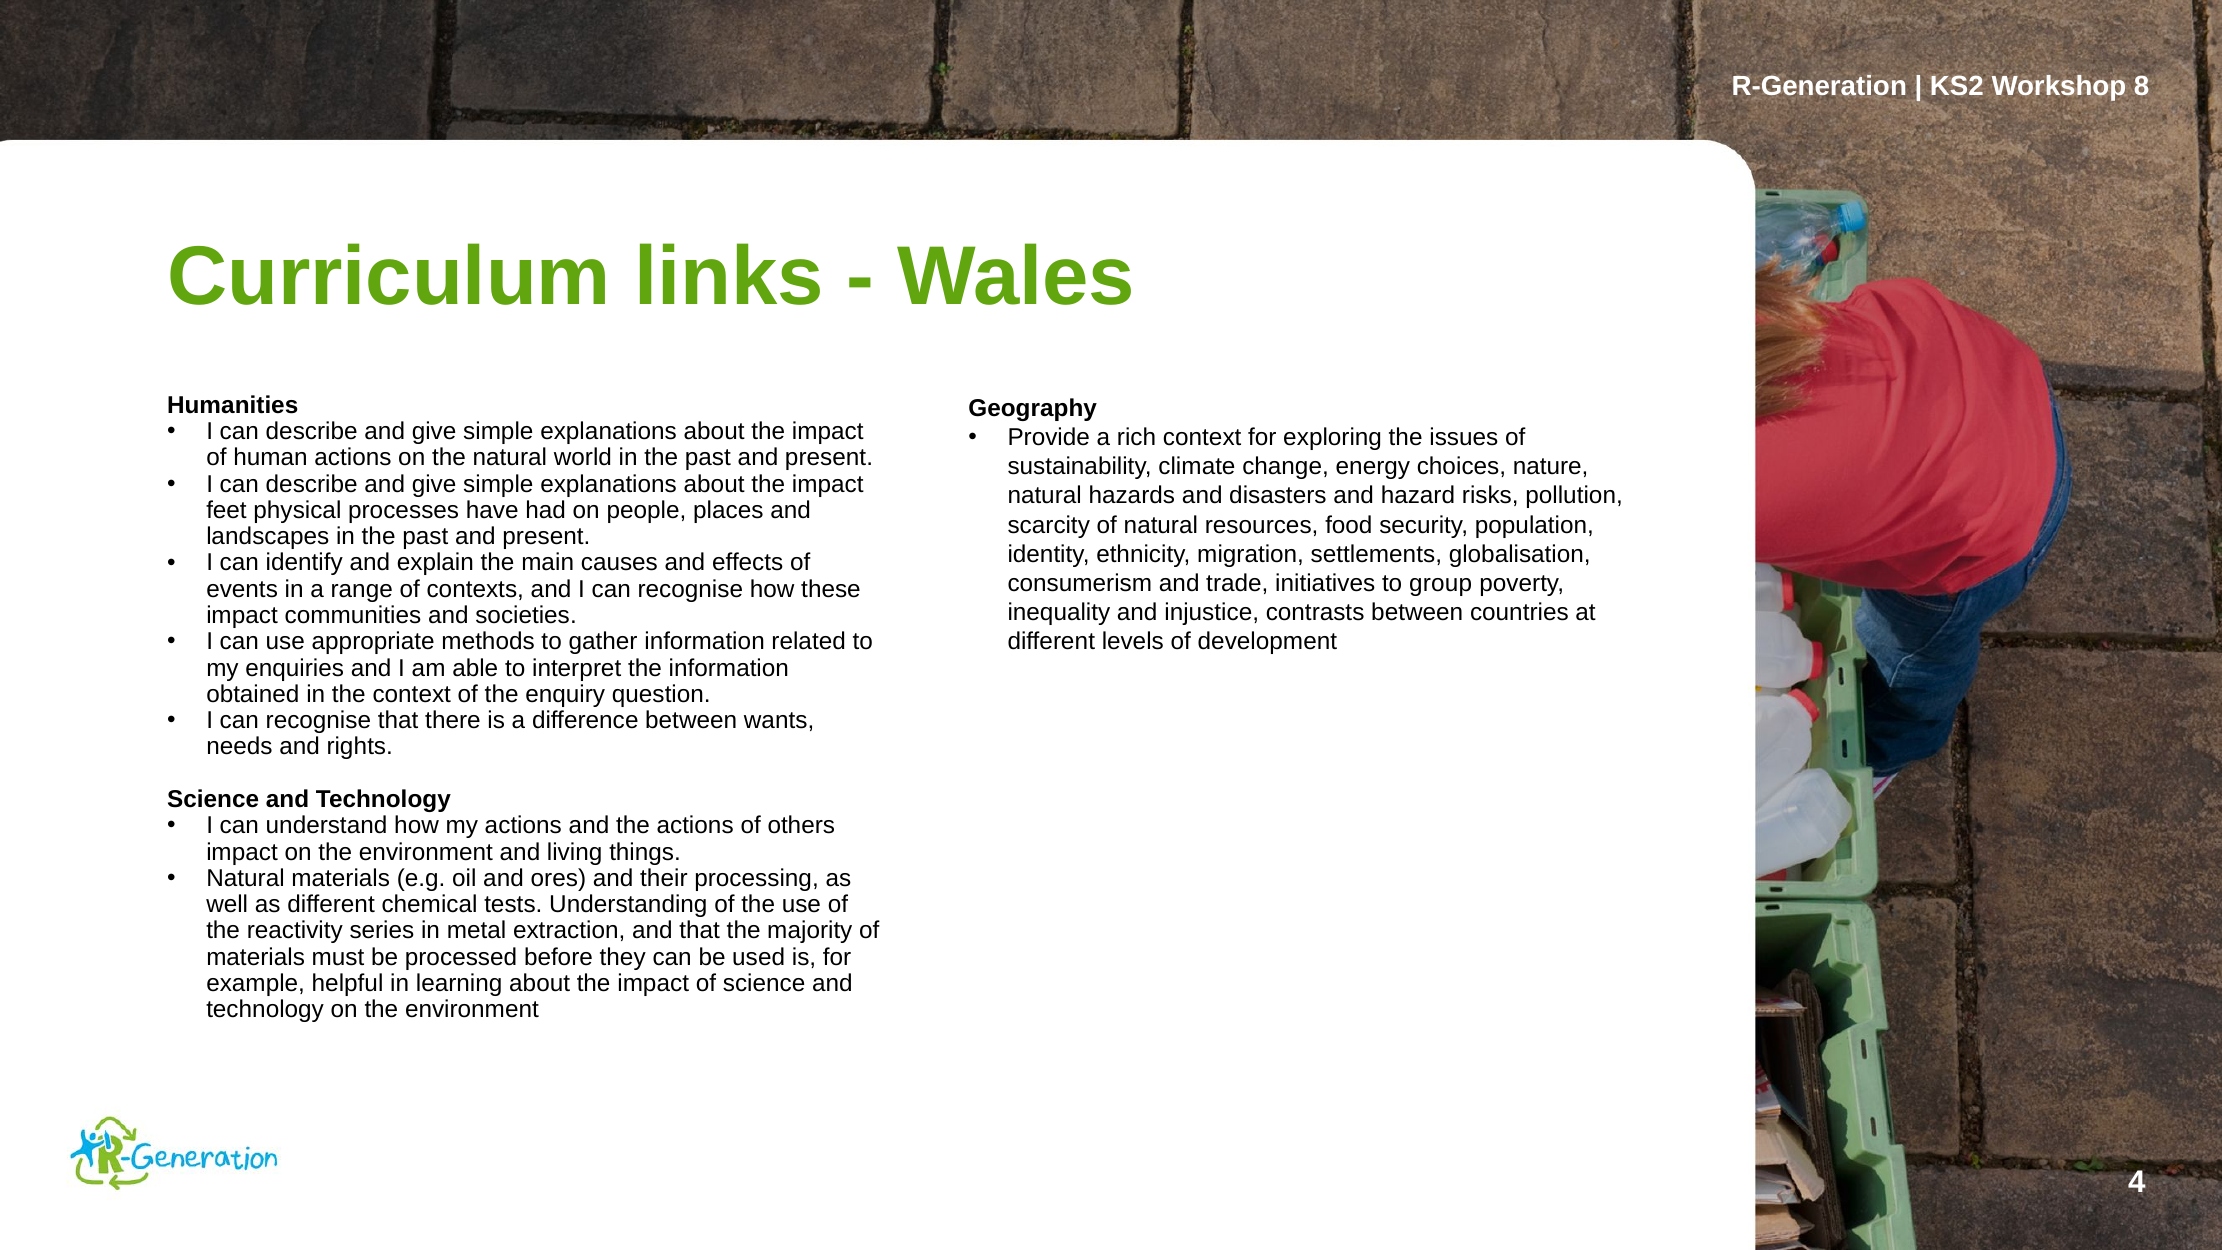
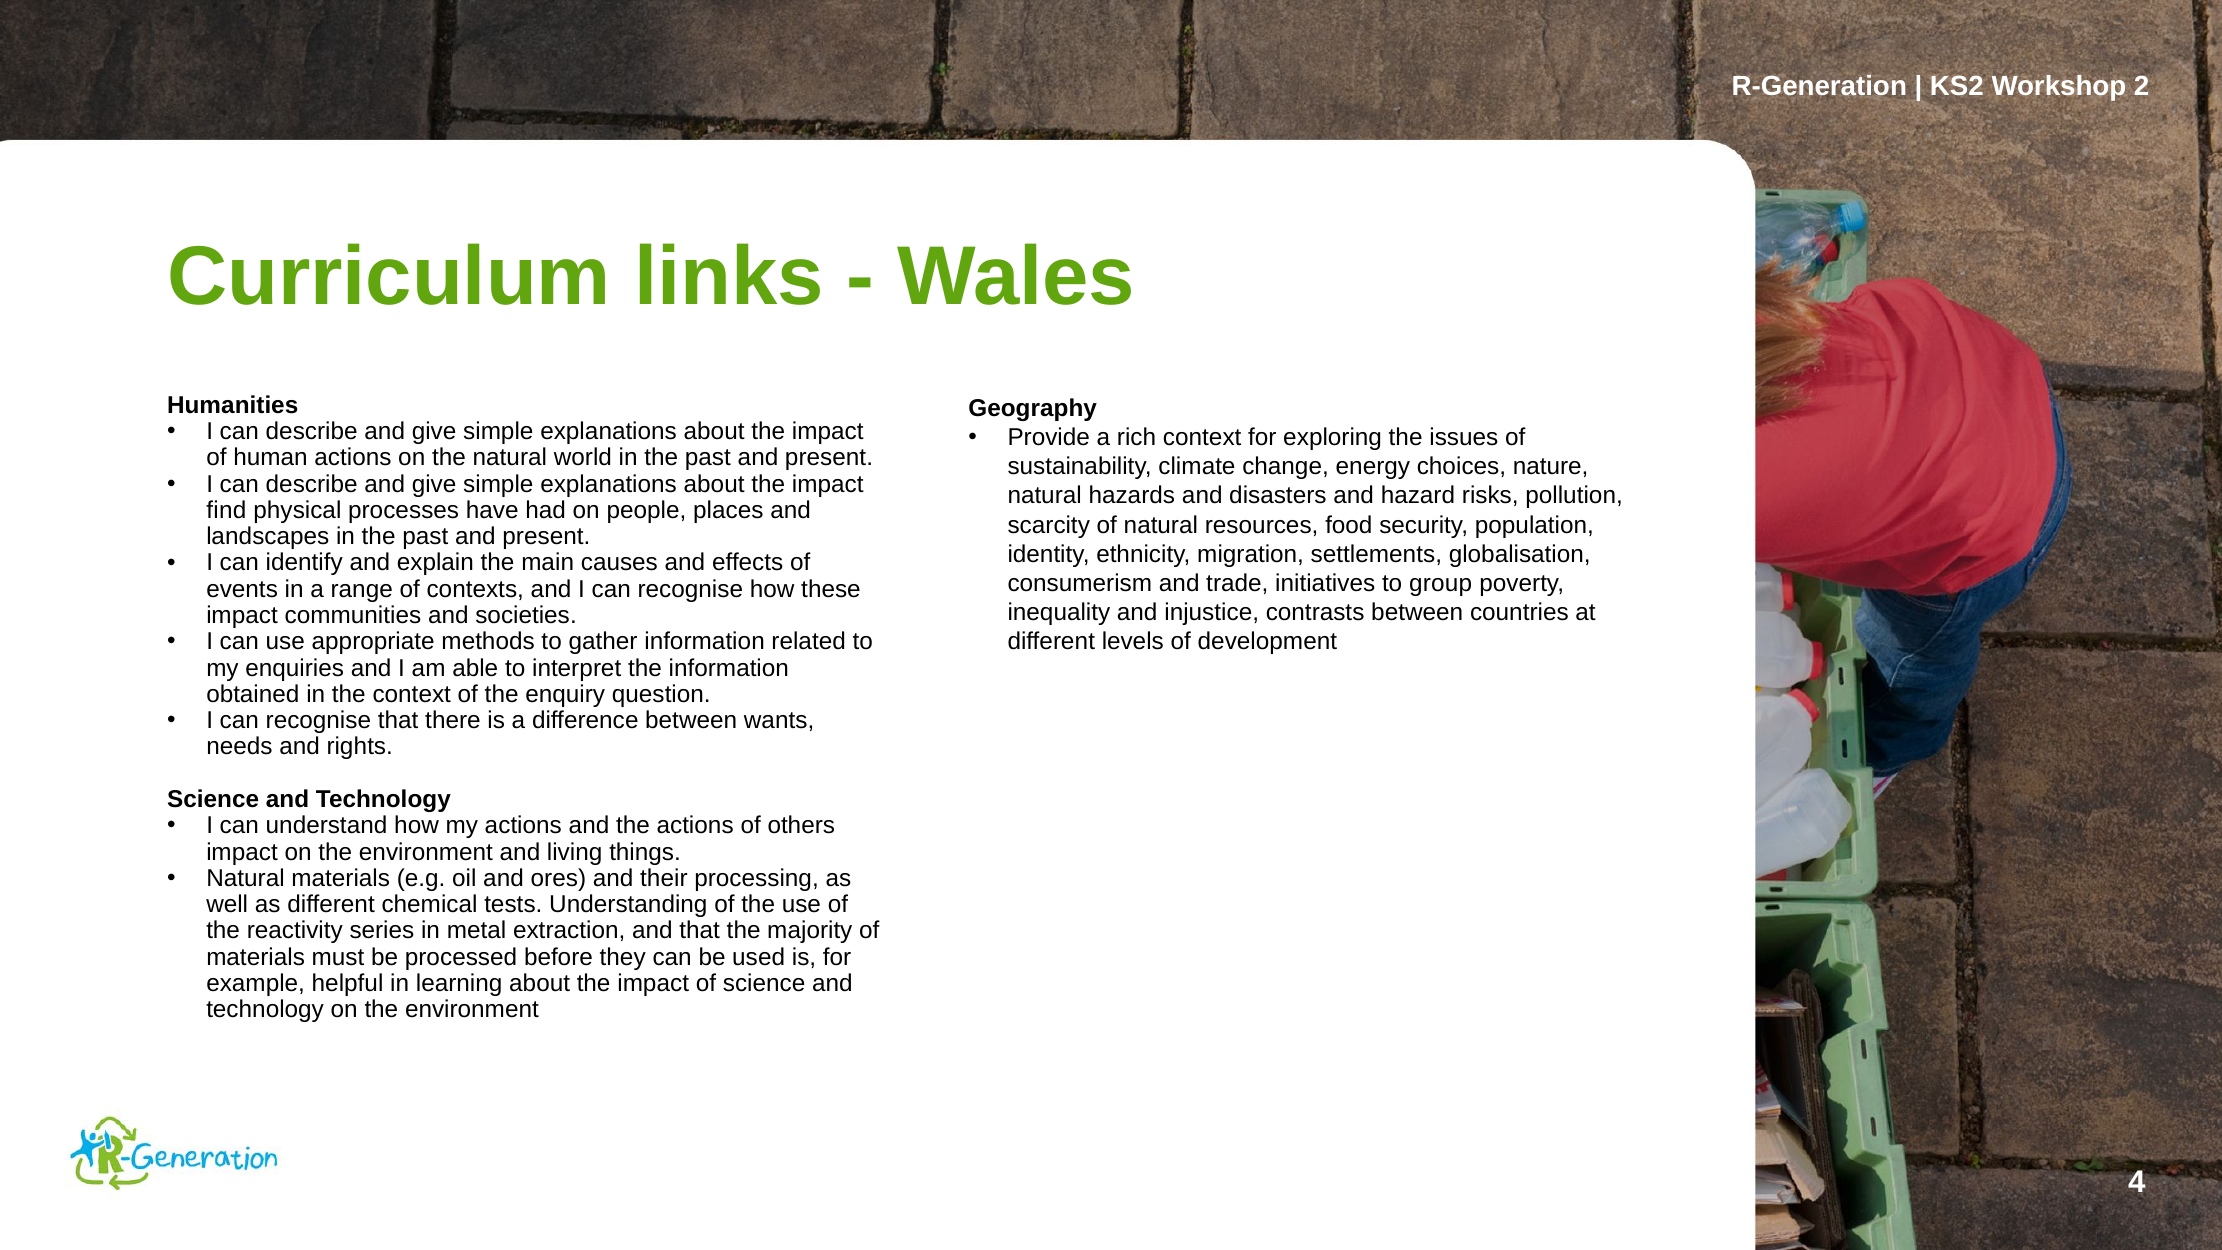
8: 8 -> 2
feet: feet -> find
